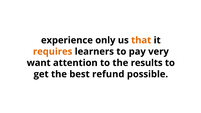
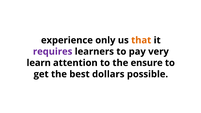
requires colour: orange -> purple
want: want -> learn
results: results -> ensure
refund: refund -> dollars
